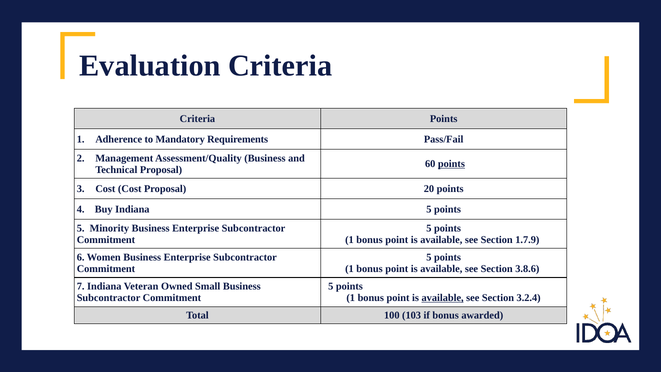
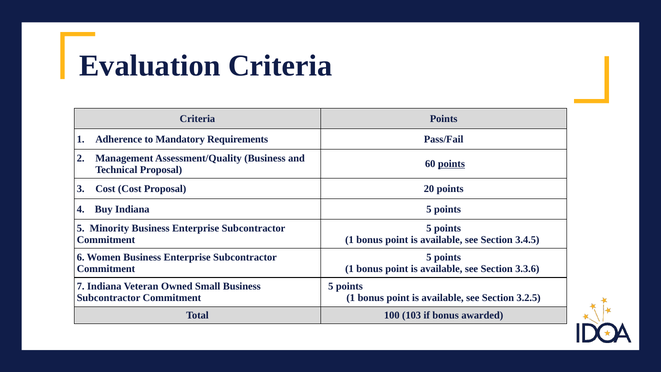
1.7.9: 1.7.9 -> 3.4.5
3.8.6: 3.8.6 -> 3.3.6
available at (443, 298) underline: present -> none
3.2.4: 3.2.4 -> 3.2.5
